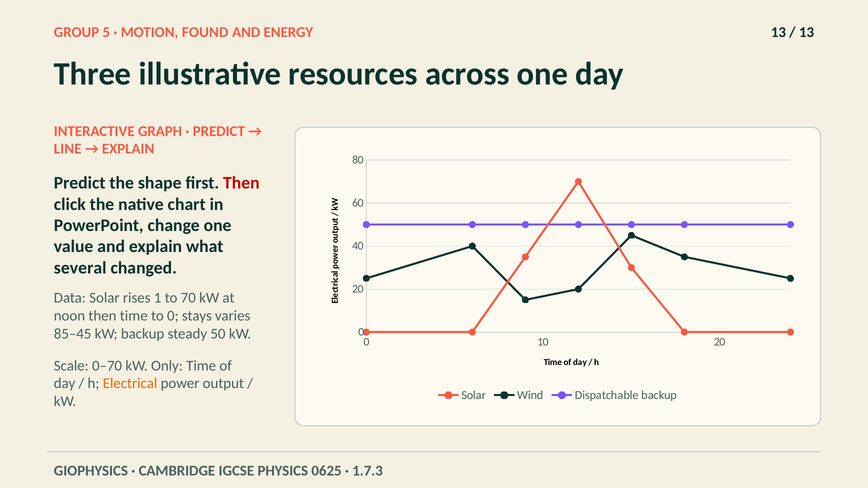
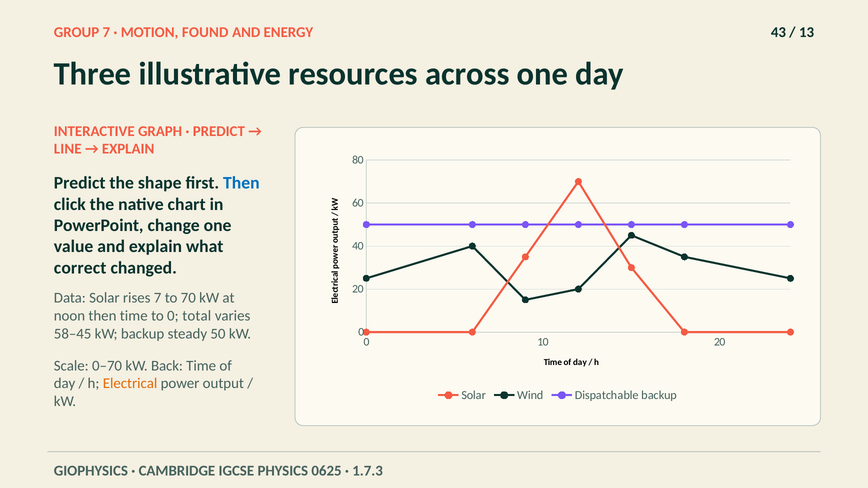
GROUP 5: 5 -> 7
ENERGY 13: 13 -> 43
Then at (241, 183) colour: red -> blue
several: several -> correct
rises 1: 1 -> 7
stays: stays -> total
85–45: 85–45 -> 58–45
Only: Only -> Back
